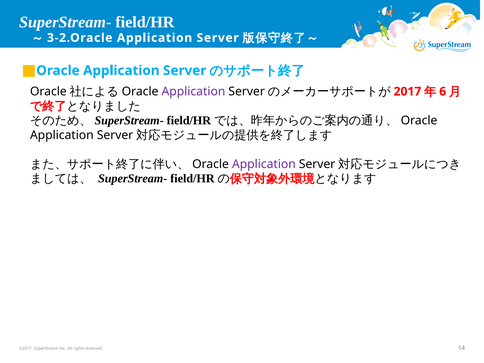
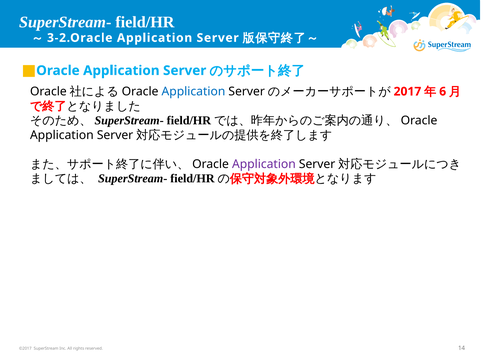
Application at (193, 92) colour: purple -> blue
